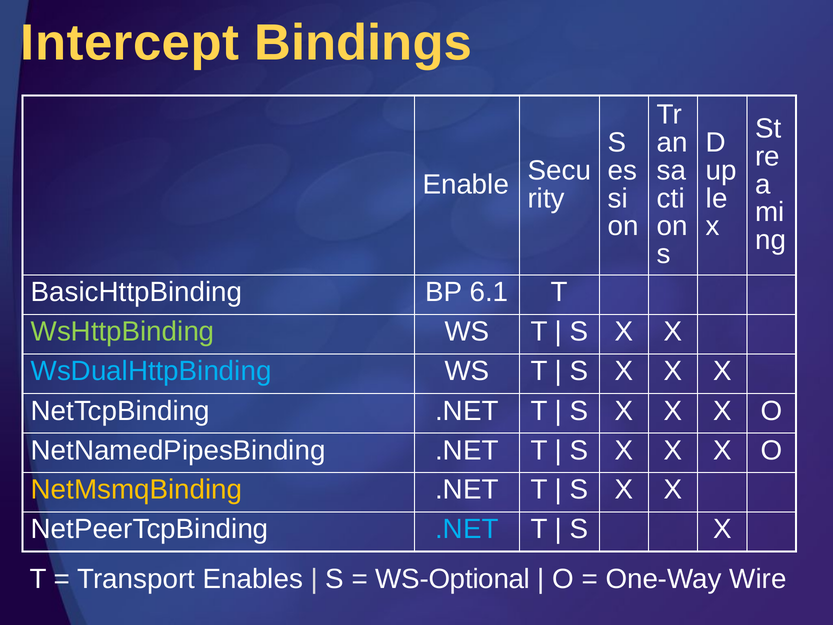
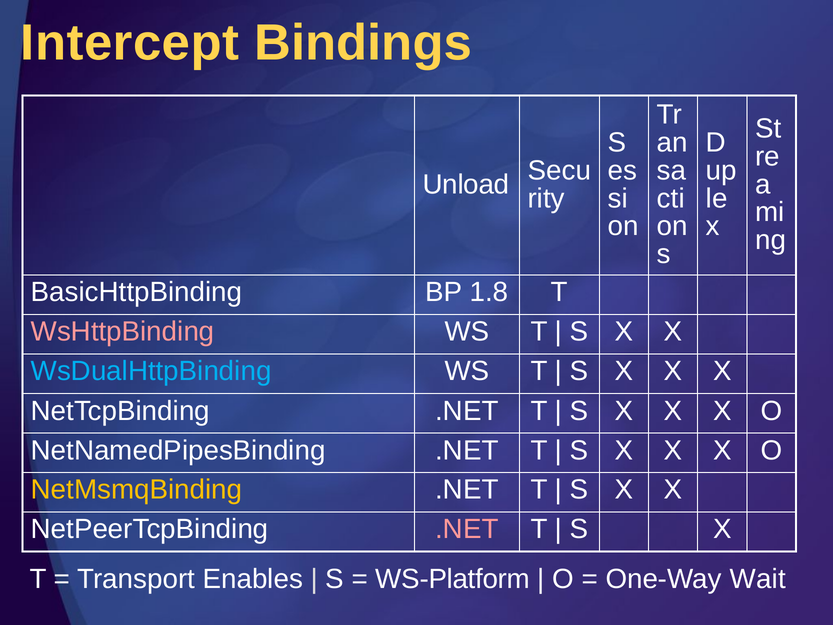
Enable: Enable -> Unload
6.1: 6.1 -> 1.8
WsHttpBinding colour: light green -> pink
.NET at (467, 529) colour: light blue -> pink
WS-Optional: WS-Optional -> WS-Platform
Wire: Wire -> Wait
